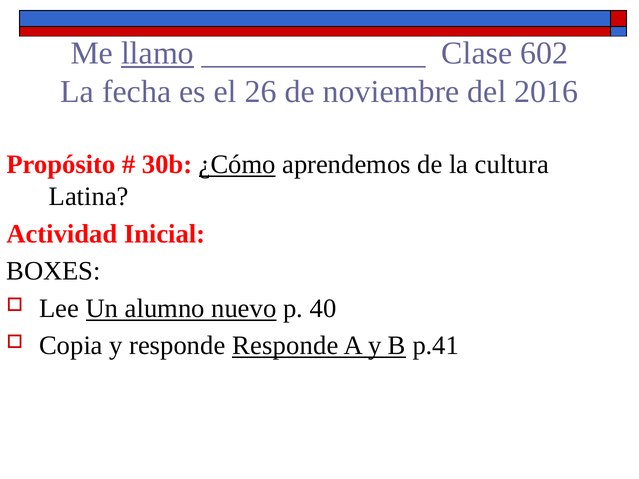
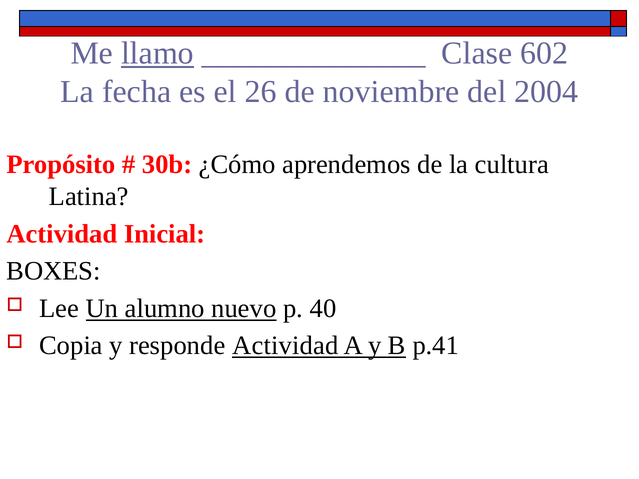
2016: 2016 -> 2004
¿Cómo underline: present -> none
responde Responde: Responde -> Actividad
